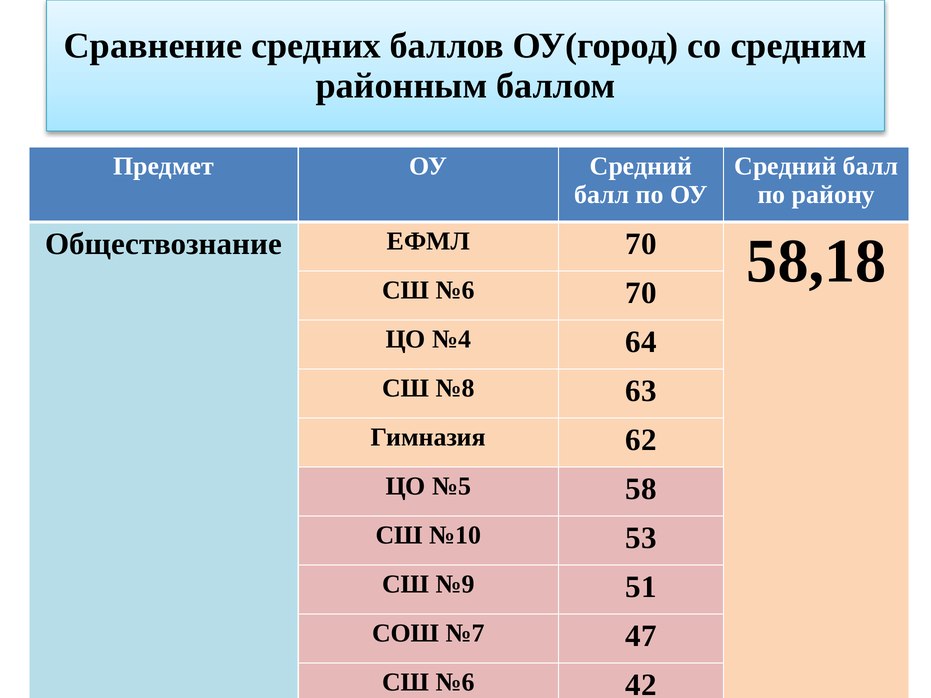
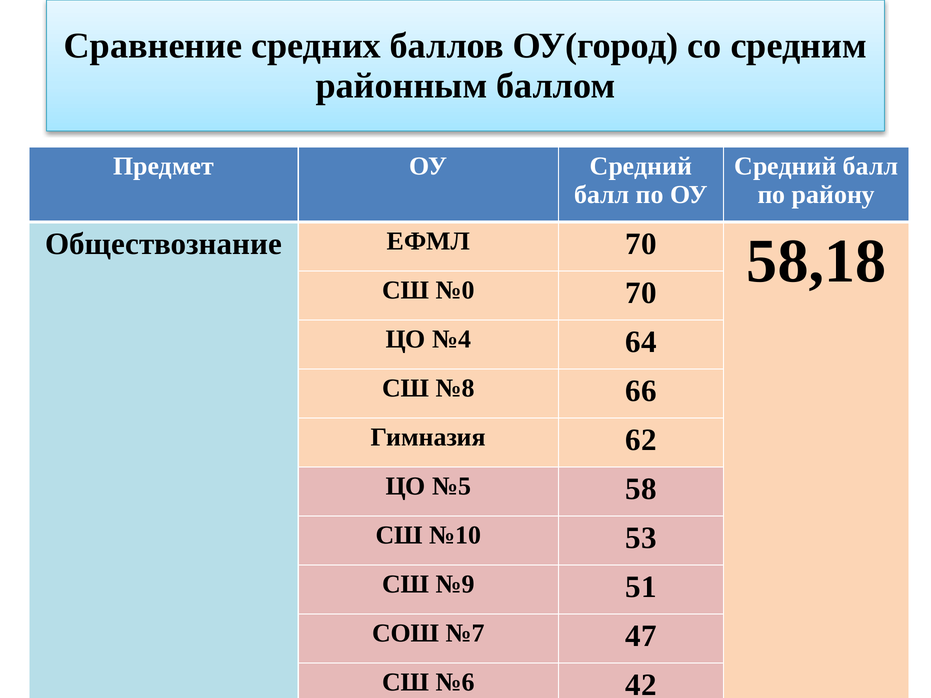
№6 at (455, 290): №6 -> №0
63: 63 -> 66
